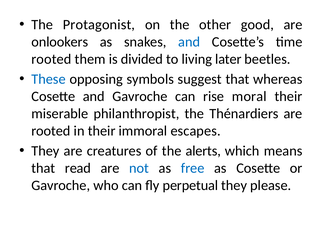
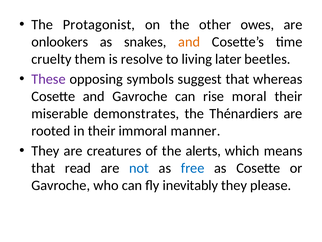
good: good -> owes
and at (189, 42) colour: blue -> orange
rooted at (51, 59): rooted -> cruelty
divided: divided -> resolve
These colour: blue -> purple
philanthropist: philanthropist -> demonstrates
escapes: escapes -> manner
perpetual: perpetual -> inevitably
